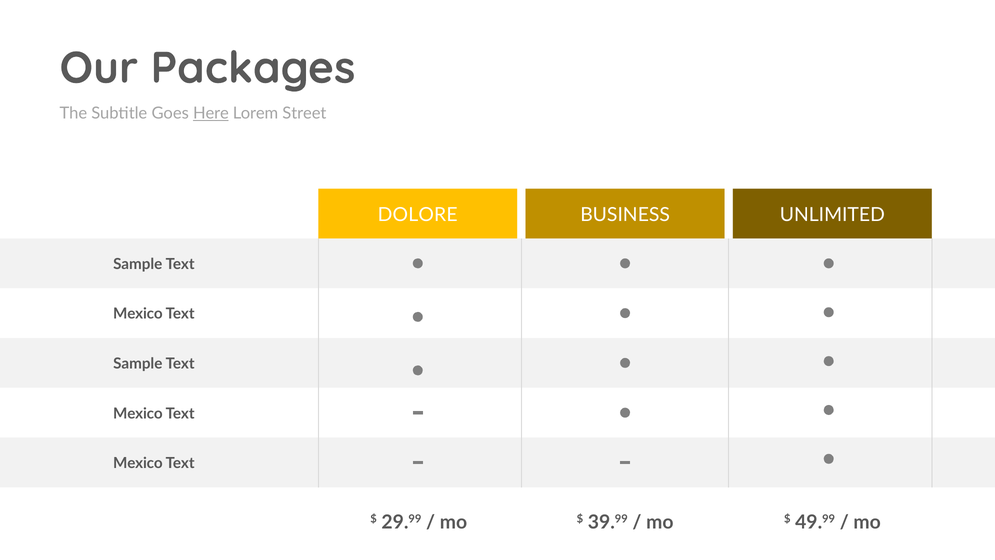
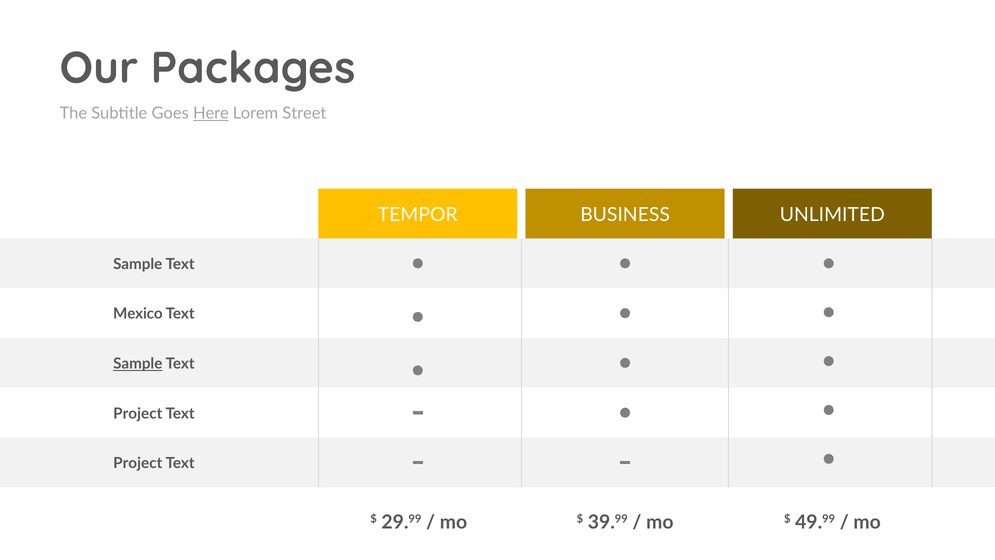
DOLORE: DOLORE -> TEMPOR
Sample at (138, 364) underline: none -> present
Mexico at (138, 413): Mexico -> Project
Mexico at (138, 463): Mexico -> Project
